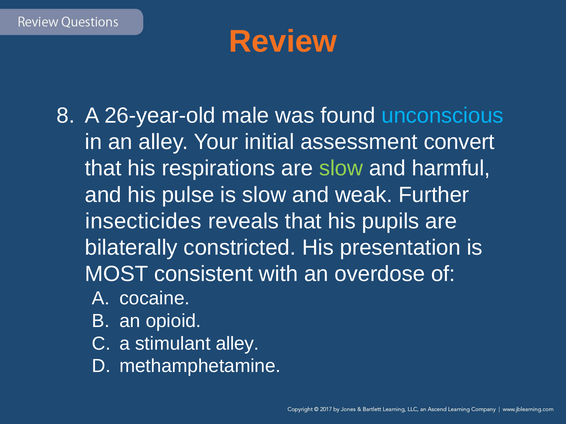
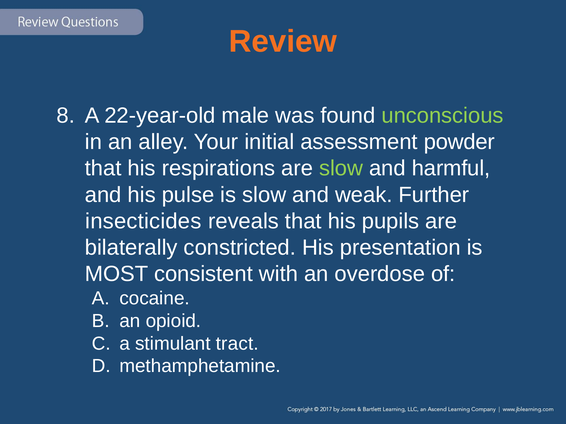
26-year-old: 26-year-old -> 22-year-old
unconscious colour: light blue -> light green
convert: convert -> powder
stimulant alley: alley -> tract
